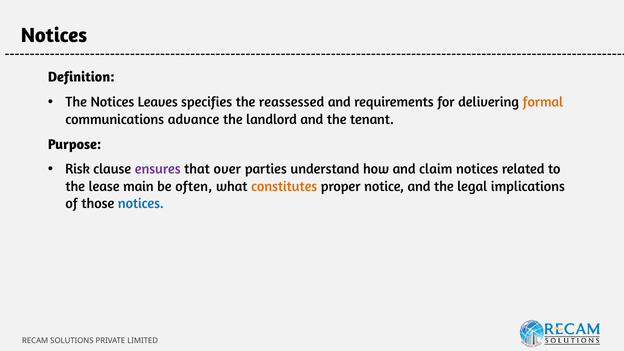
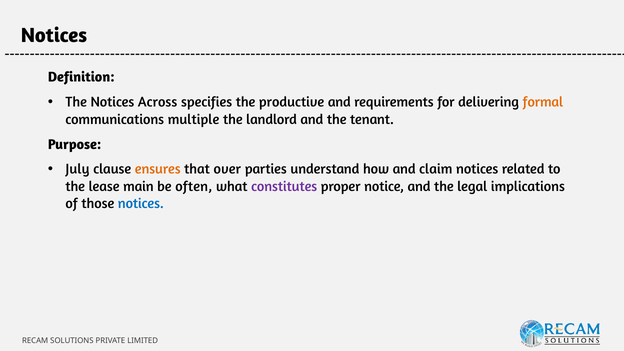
Leaves: Leaves -> Across
reassessed: reassessed -> productive
advance: advance -> multiple
Risk: Risk -> July
ensures colour: purple -> orange
constitutes colour: orange -> purple
